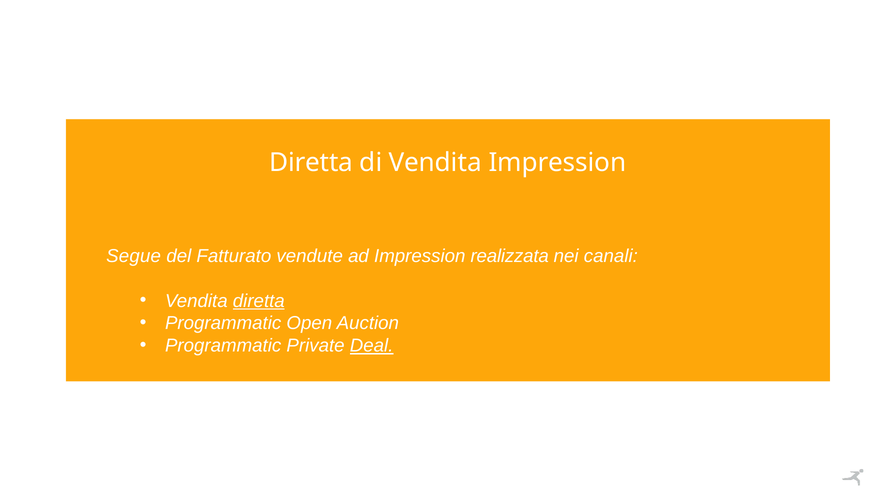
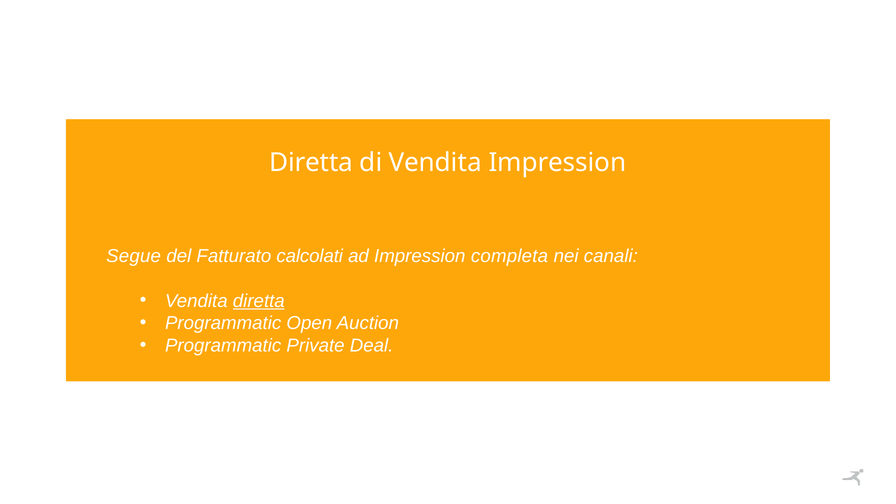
vendute: vendute -> calcolati
realizzata: realizzata -> completa
Deal underline: present -> none
